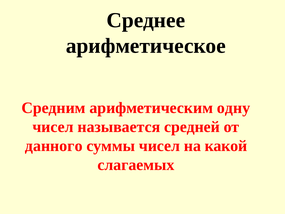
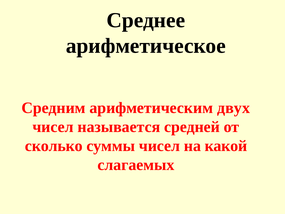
одну: одну -> двух
данного: данного -> сколько
